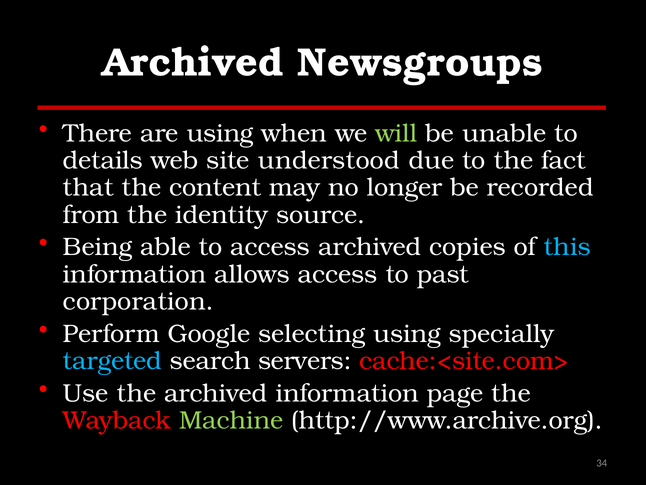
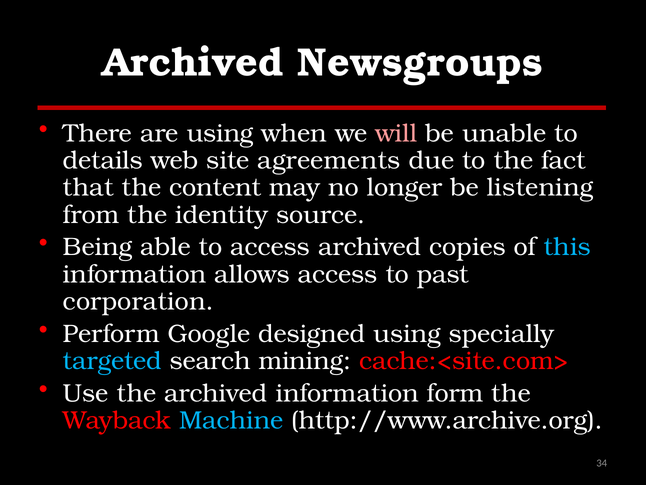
will colour: light green -> pink
understood: understood -> agreements
recorded: recorded -> listening
selecting: selecting -> designed
servers: servers -> mining
page: page -> form
Machine colour: light green -> light blue
